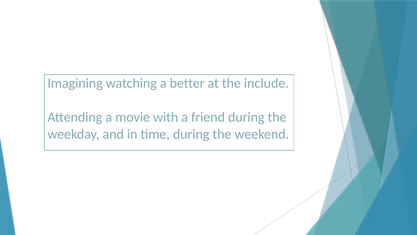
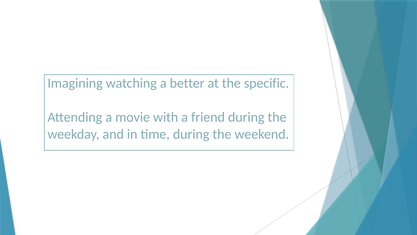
include: include -> specific
